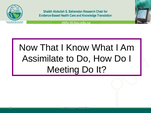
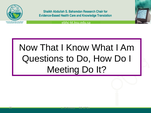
Assimilate: Assimilate -> Questions
